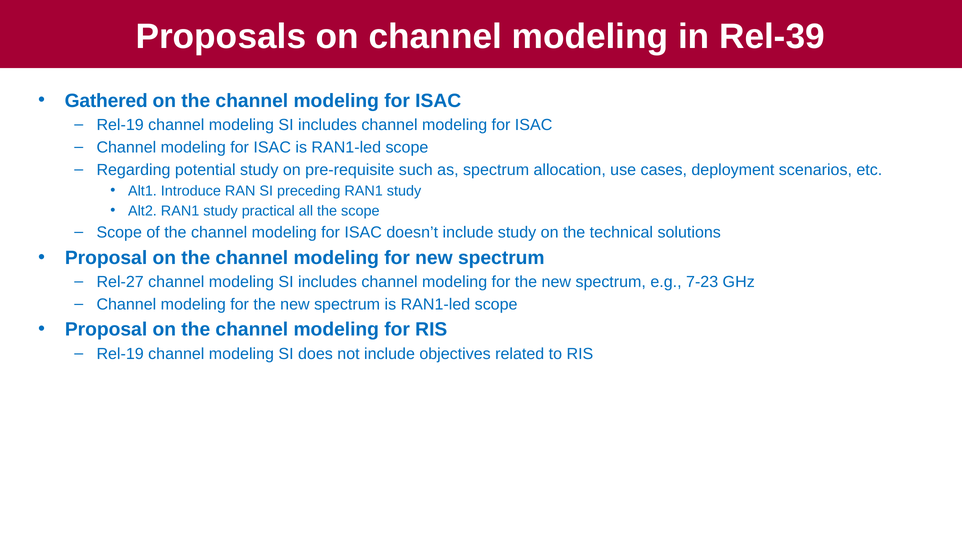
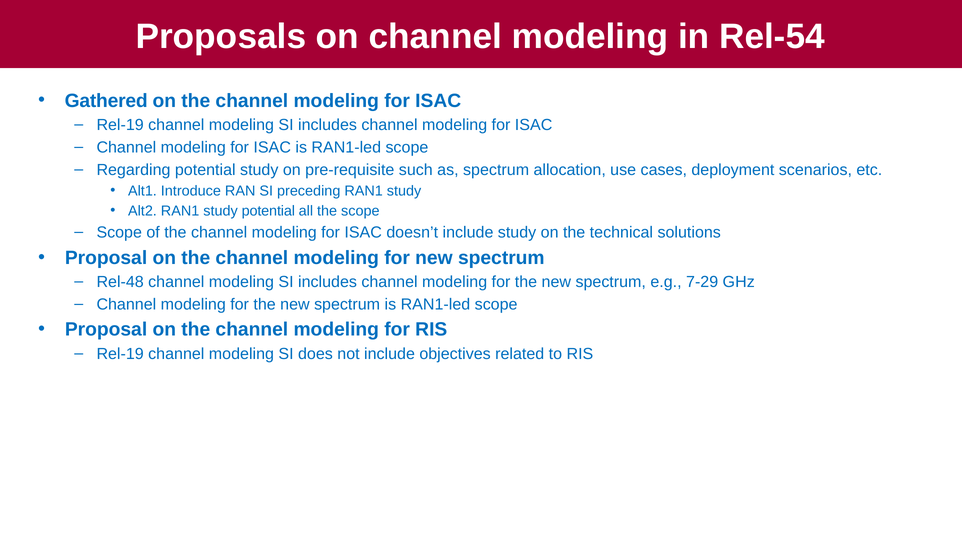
Rel-39: Rel-39 -> Rel-54
study practical: practical -> potential
Rel-27: Rel-27 -> Rel-48
7-23: 7-23 -> 7-29
